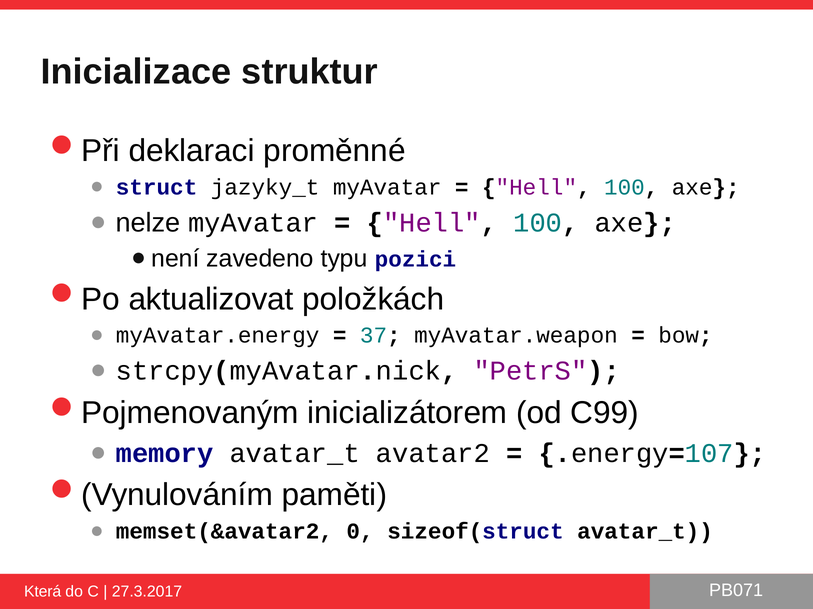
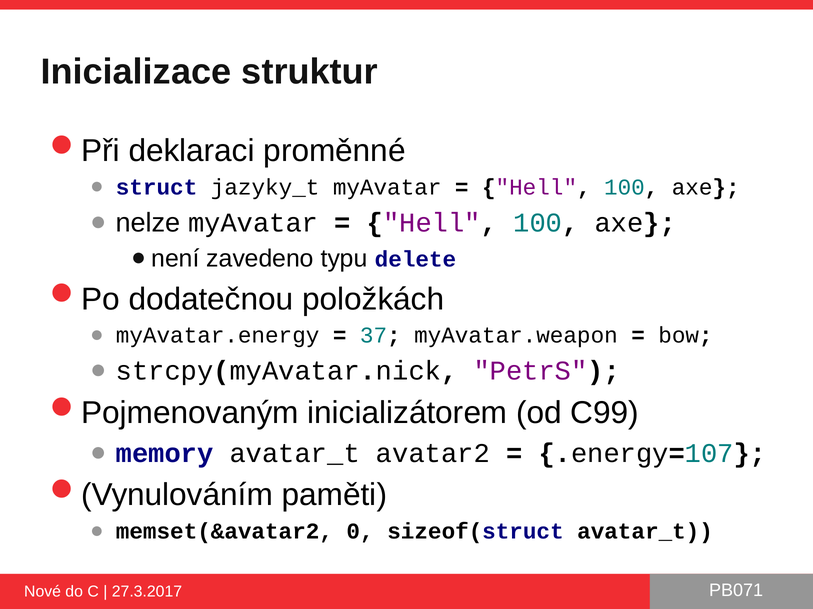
pozici: pozici -> delete
aktualizovat: aktualizovat -> dodatečnou
Která: Která -> Nové
